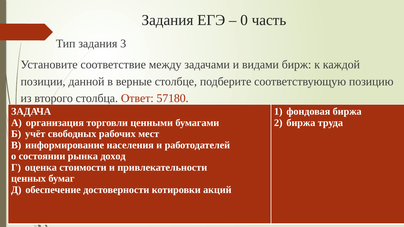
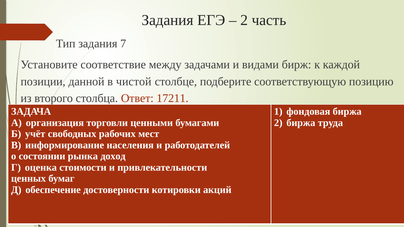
0 at (244, 20): 0 -> 2
3: 3 -> 7
верные: верные -> чистой
57180: 57180 -> 17211
